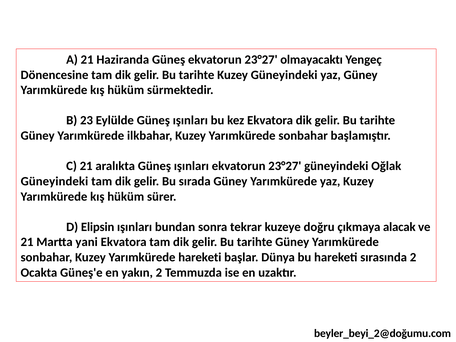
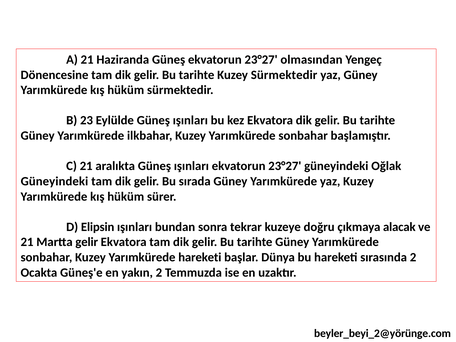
olmayacaktı: olmayacaktı -> olmasından
Kuzey Güneyindeki: Güneyindeki -> Sürmektedir
Martta yani: yani -> gelir
beyler_beyi_2@doğumu.com: beyler_beyi_2@doğumu.com -> beyler_beyi_2@yörünge.com
